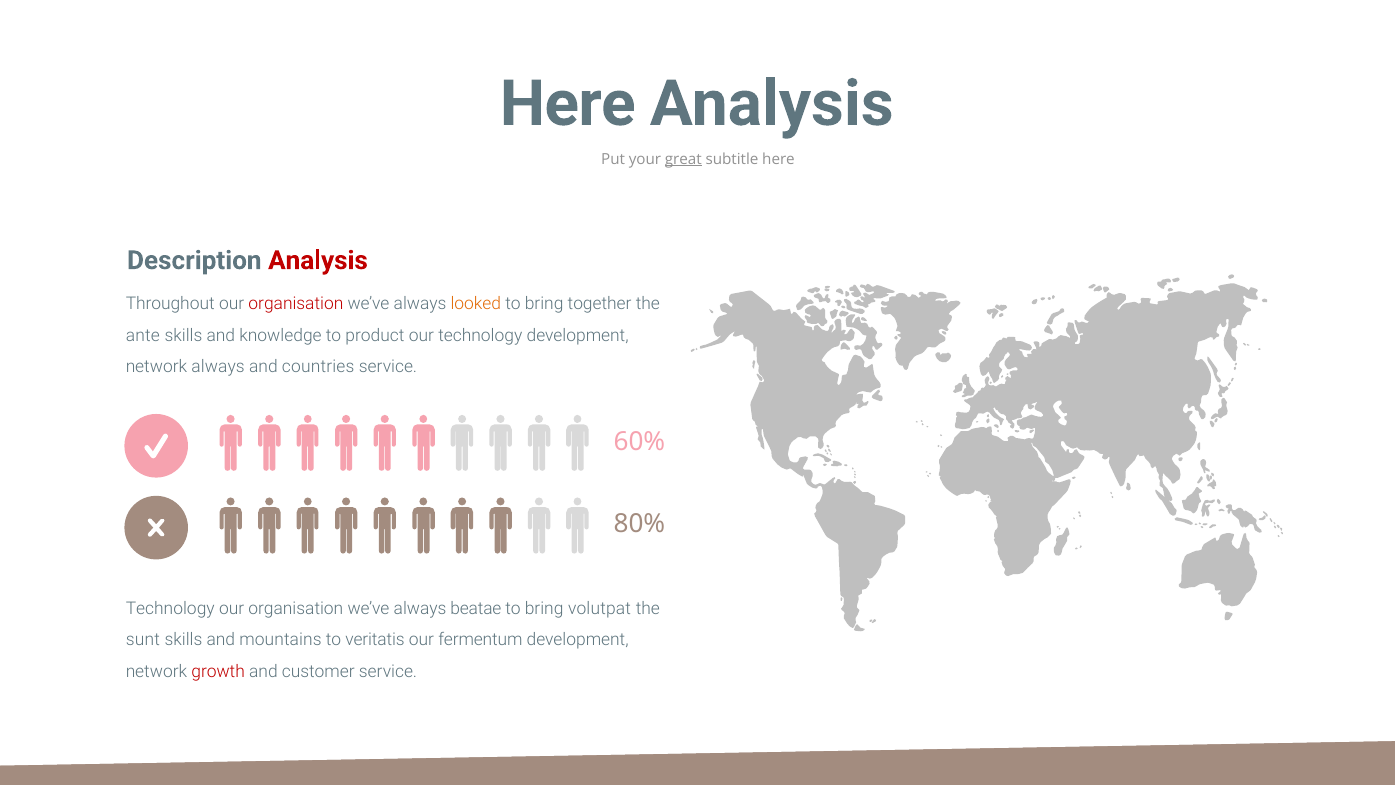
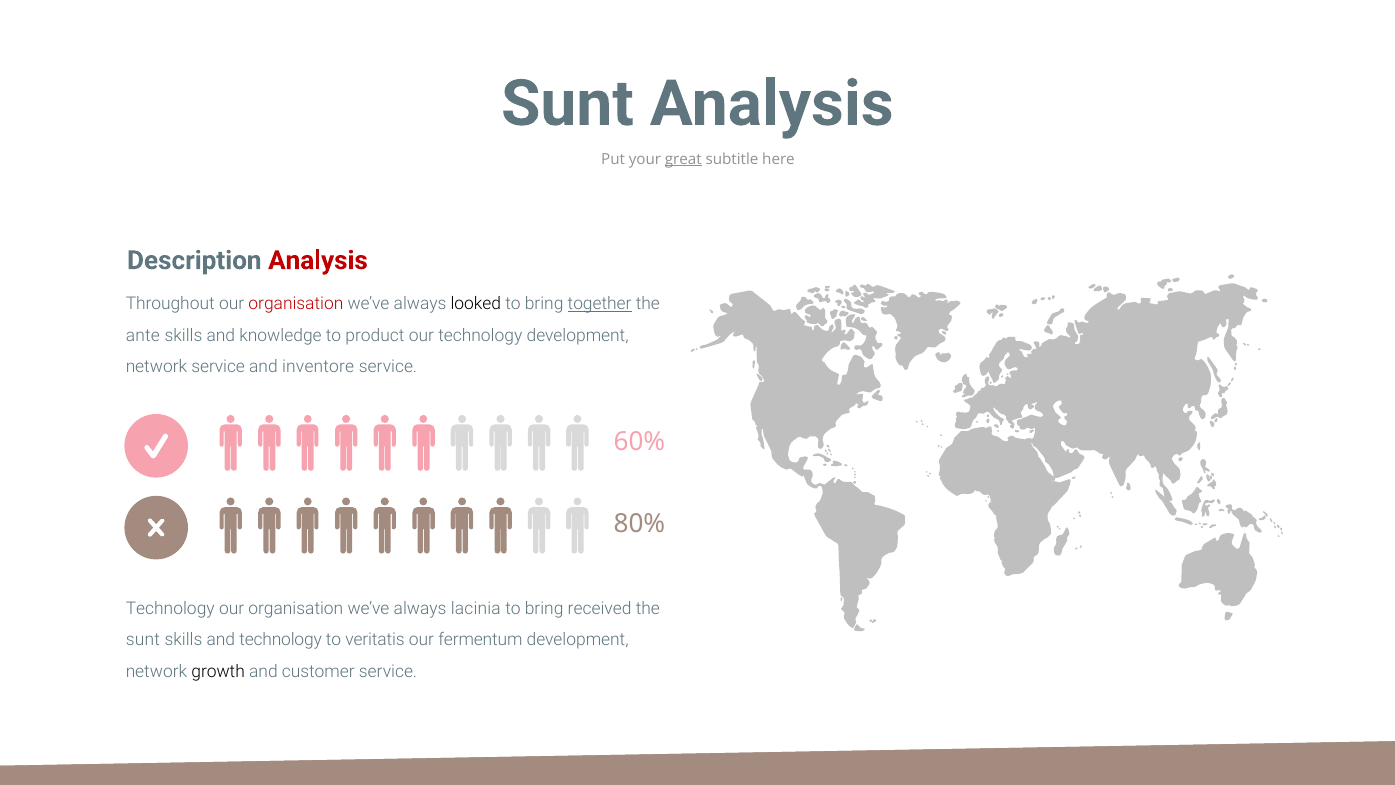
Here at (568, 104): Here -> Sunt
looked colour: orange -> black
together underline: none -> present
network always: always -> service
countries: countries -> inventore
beatae: beatae -> lacinia
volutpat: volutpat -> received
and mountains: mountains -> technology
growth colour: red -> black
